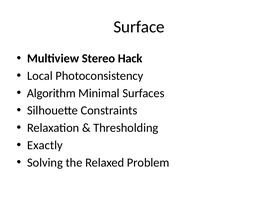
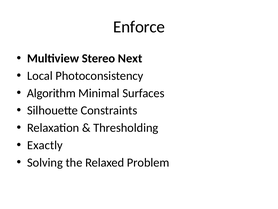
Surface: Surface -> Enforce
Hack: Hack -> Next
